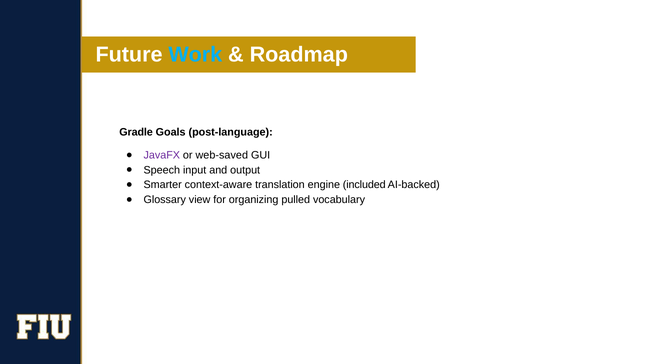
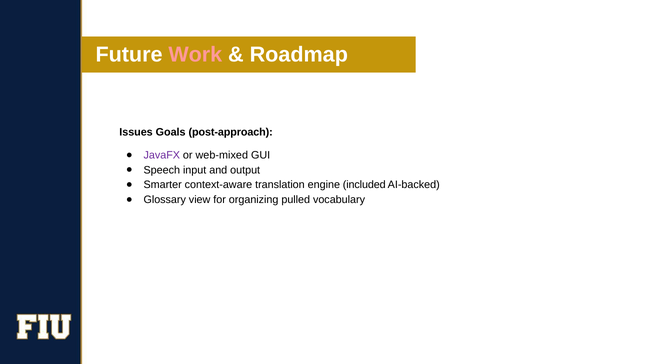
Work colour: light blue -> pink
Gradle: Gradle -> Issues
post-language: post-language -> post-approach
web-saved: web-saved -> web-mixed
